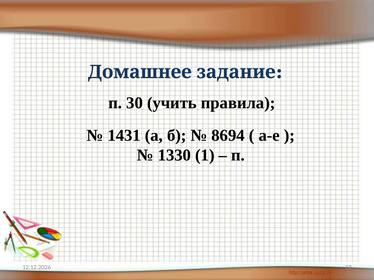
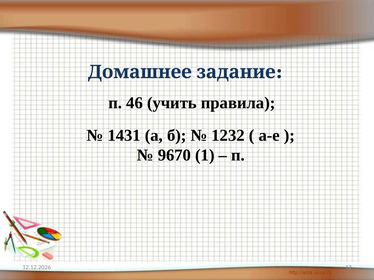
30: 30 -> 46
8694: 8694 -> 1232
1330: 1330 -> 9670
